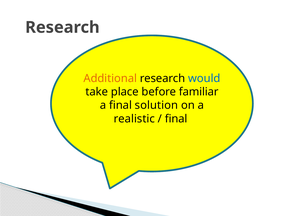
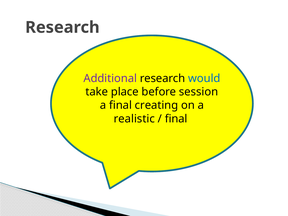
Additional colour: orange -> purple
familiar: familiar -> session
solution: solution -> creating
